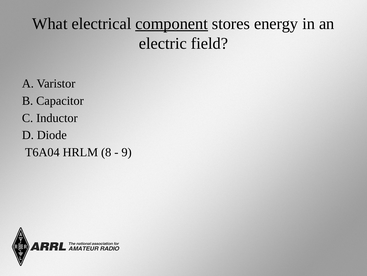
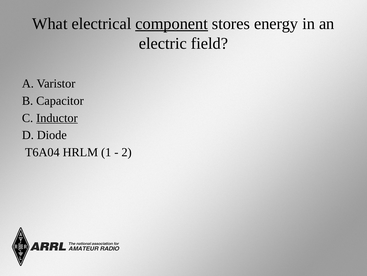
Inductor underline: none -> present
8: 8 -> 1
9: 9 -> 2
